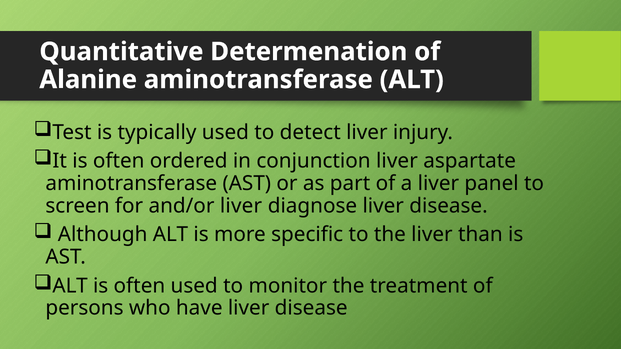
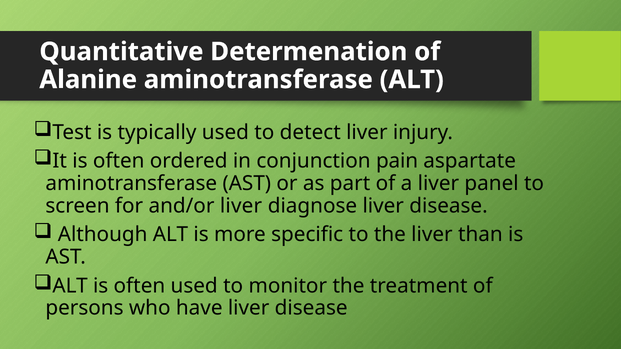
conjunction liver: liver -> pain
